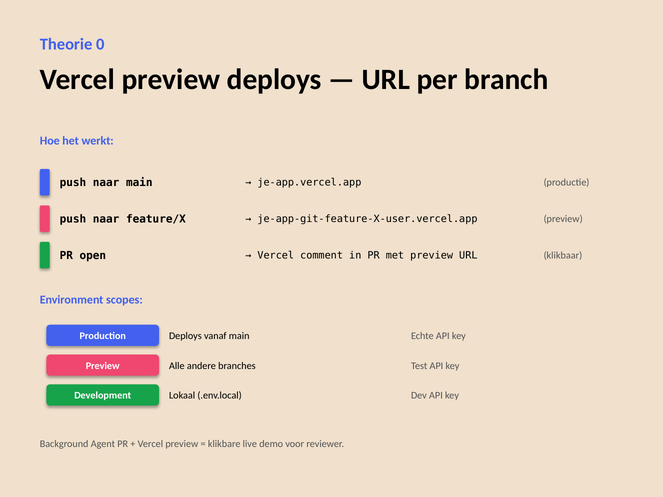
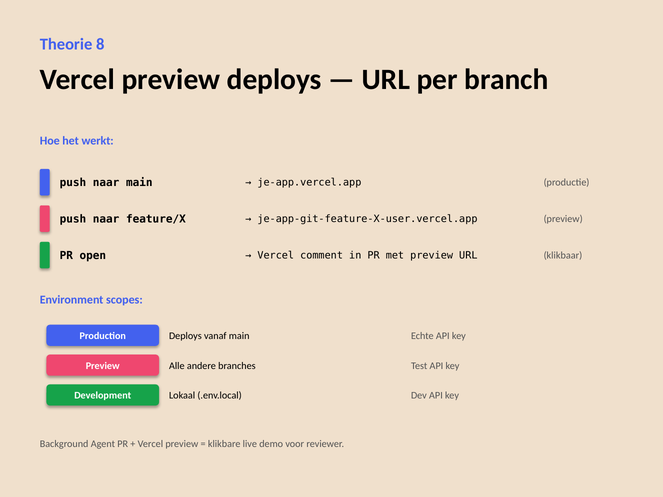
0: 0 -> 8
